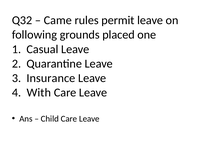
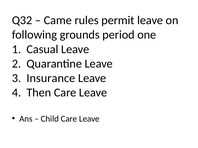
placed: placed -> period
With: With -> Then
